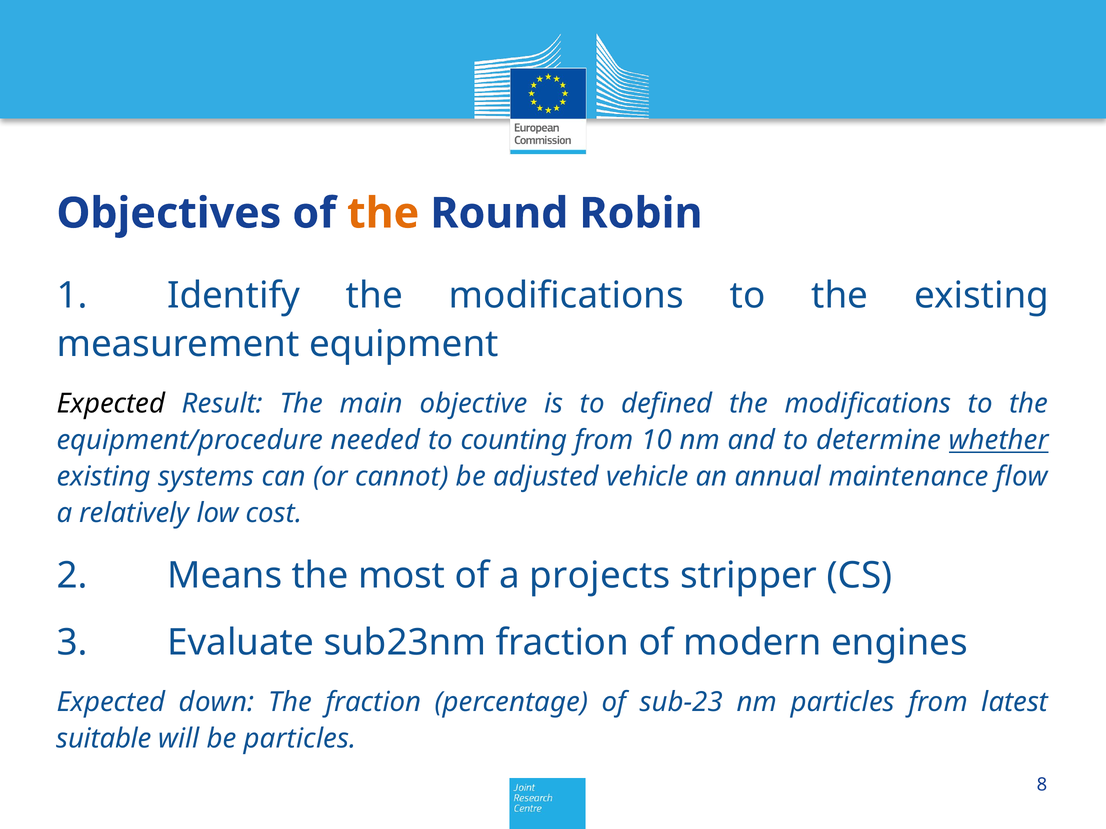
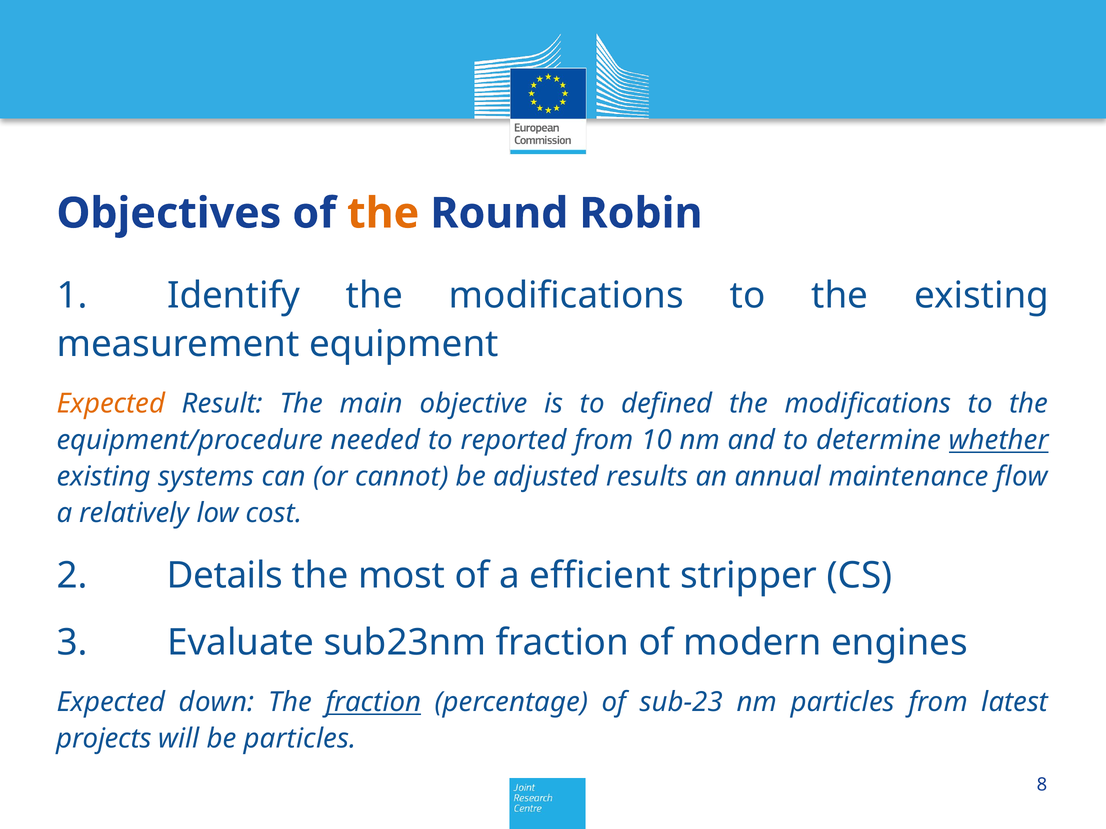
Expected at (111, 404) colour: black -> orange
counting: counting -> reported
vehicle: vehicle -> results
Means: Means -> Details
projects: projects -> efficient
fraction at (373, 703) underline: none -> present
suitable: suitable -> projects
